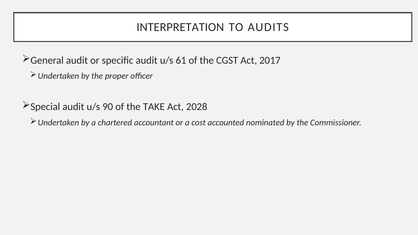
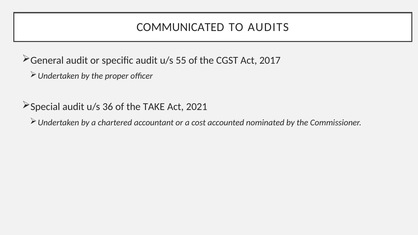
INTERPRETATION: INTERPRETATION -> COMMUNICATED
61: 61 -> 55
90: 90 -> 36
2028: 2028 -> 2021
